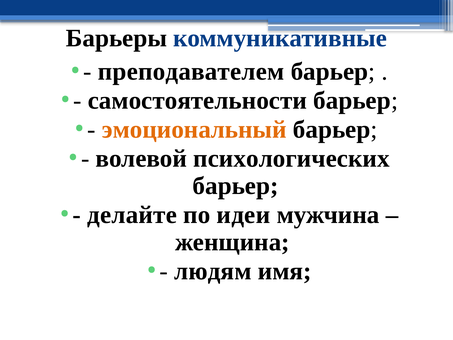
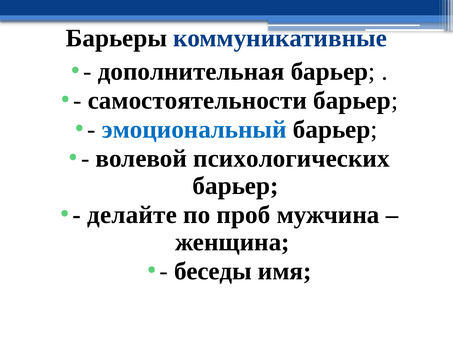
преподавателем: преподавателем -> дополнительная
эмоциональный colour: orange -> blue
идеи: идеи -> проб
людям: людям -> беседы
